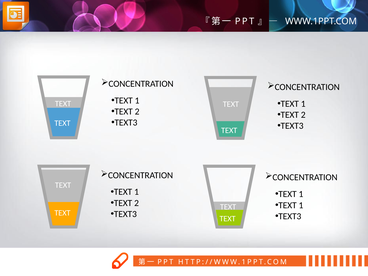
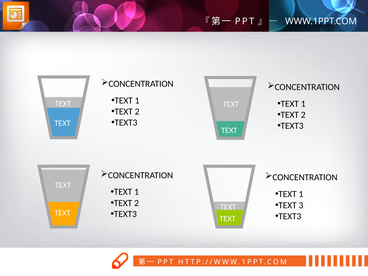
1 at (301, 205): 1 -> 3
